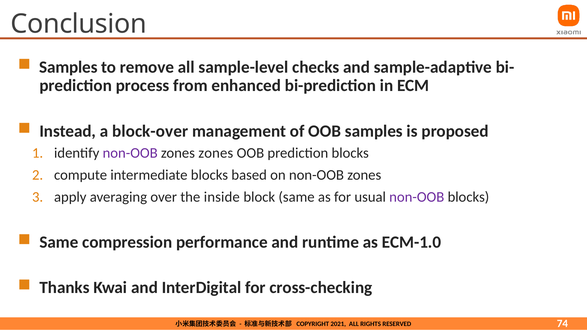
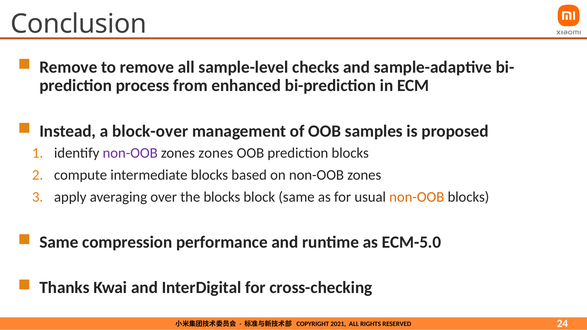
Samples at (68, 67): Samples -> Remove
the inside: inside -> blocks
non-OOB at (417, 197) colour: purple -> orange
ECM-1.0: ECM-1.0 -> ECM-5.0
74: 74 -> 24
